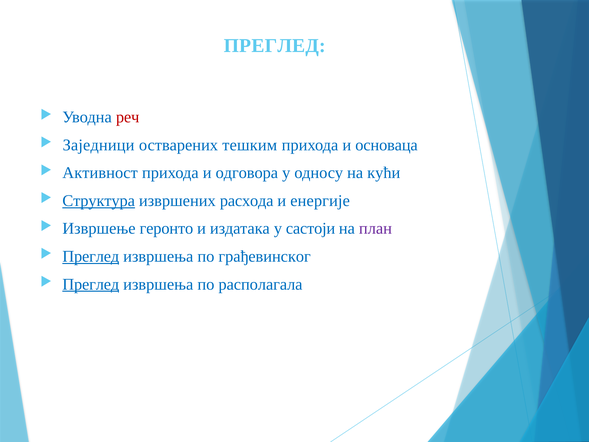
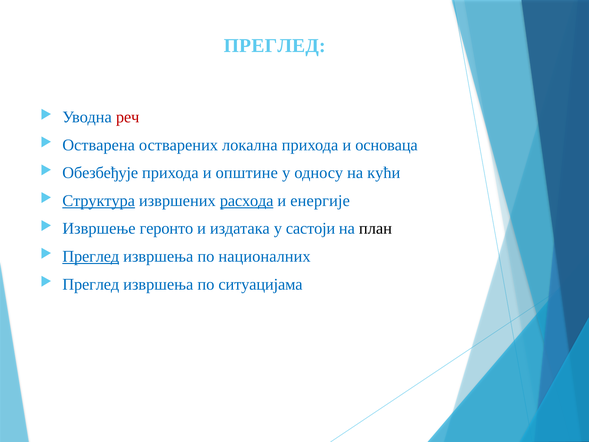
Заједници: Заједници -> Остварена
тешким: тешким -> локална
Активност: Активност -> Обезбеђује
одговора: одговора -> општине
расхода underline: none -> present
план colour: purple -> black
грађевинског: грађевинског -> националних
Преглед at (91, 284) underline: present -> none
располагала: располагала -> ситуацијама
